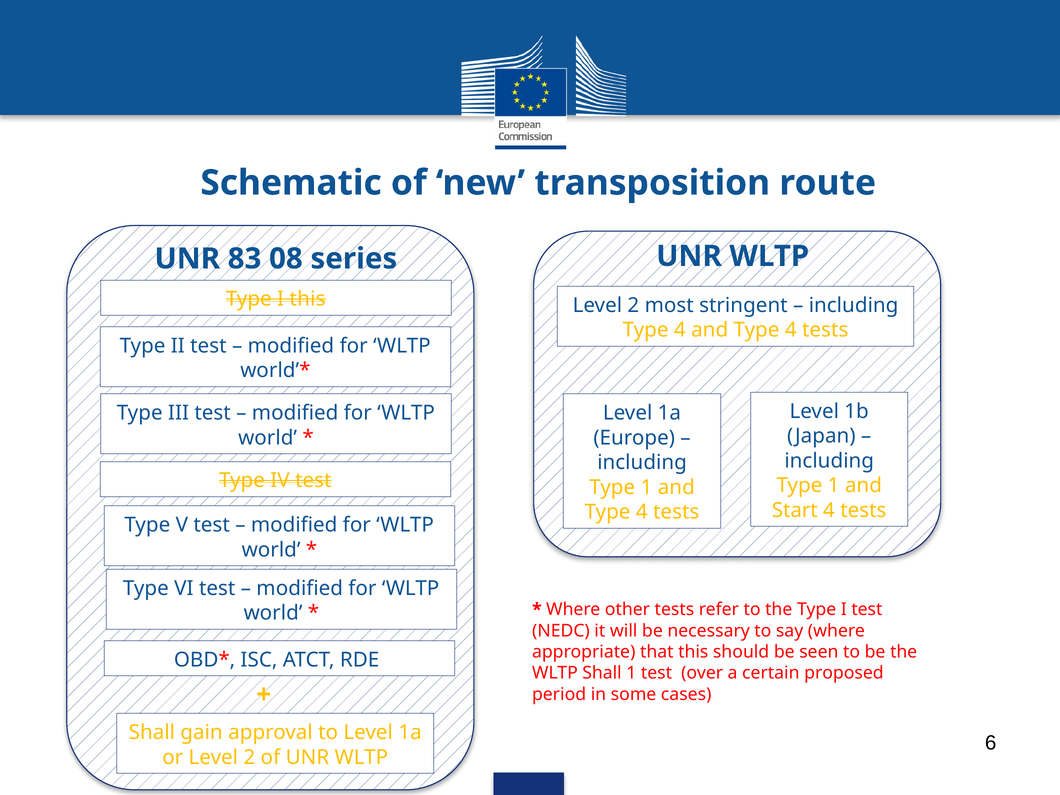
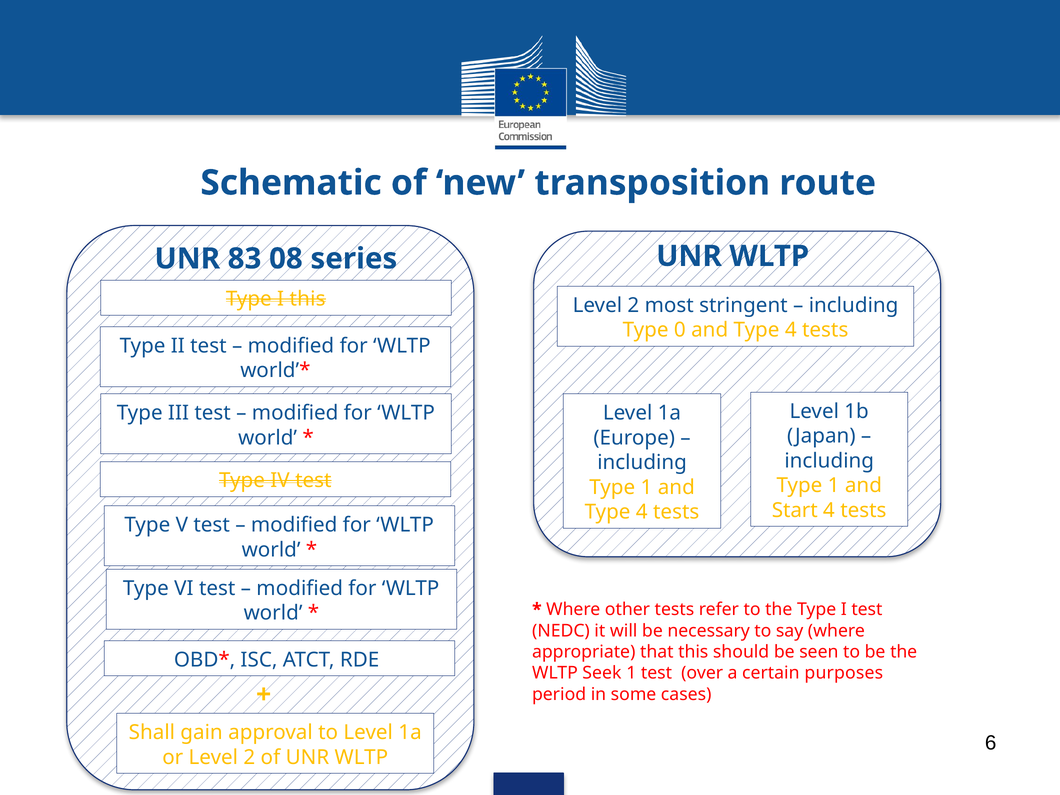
4 at (680, 330): 4 -> 0
WLTP Shall: Shall -> Seek
proposed: proposed -> purposes
